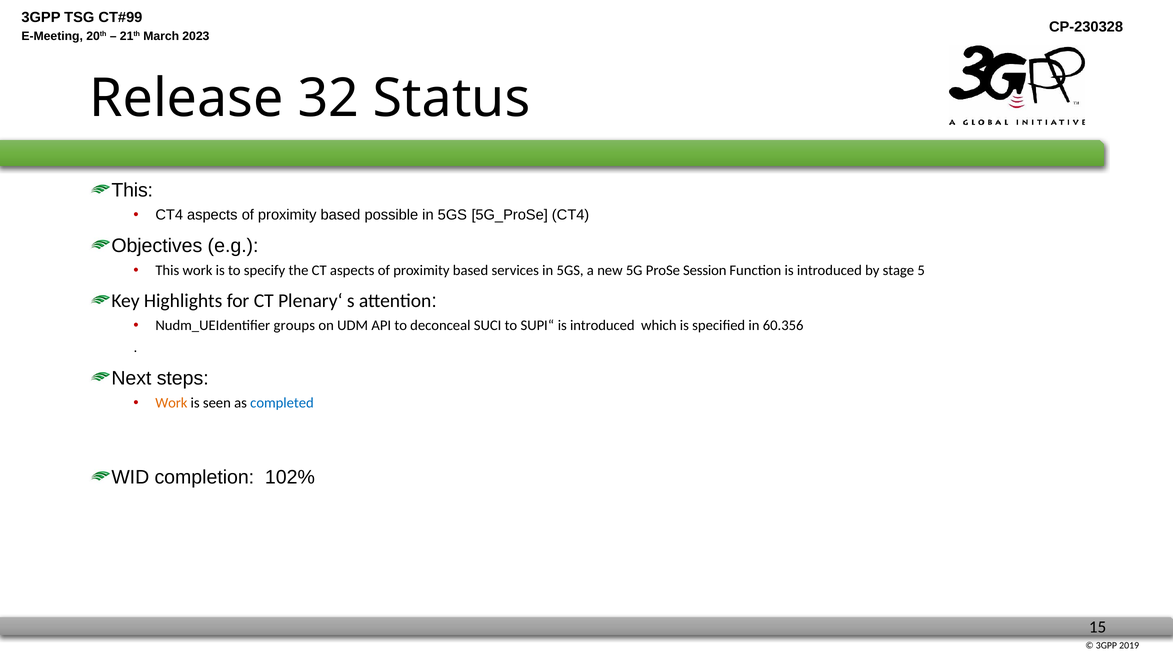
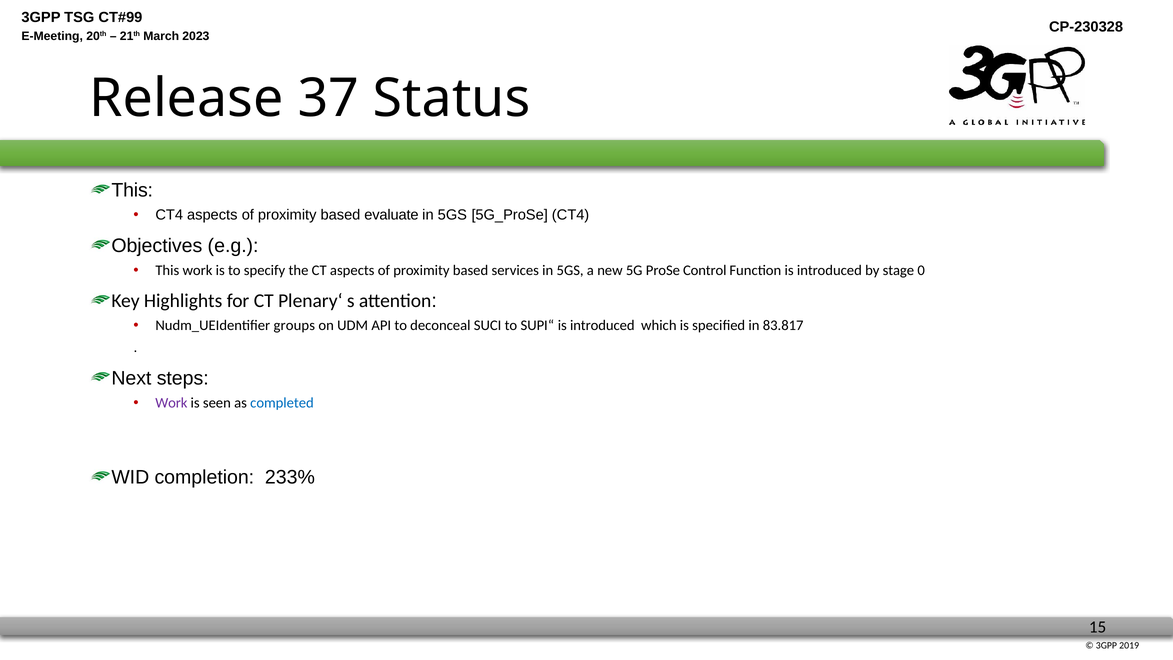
32: 32 -> 37
possible: possible -> evaluate
Session: Session -> Control
5: 5 -> 0
60.356: 60.356 -> 83.817
Work at (171, 403) colour: orange -> purple
102%: 102% -> 233%
